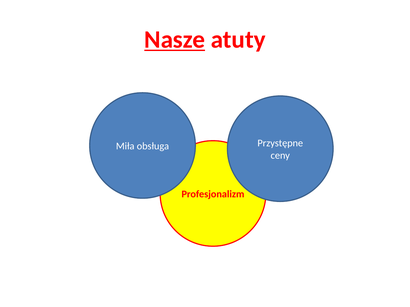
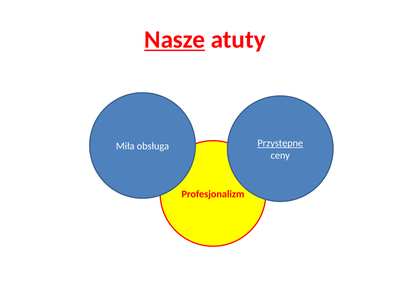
Przystępne underline: none -> present
